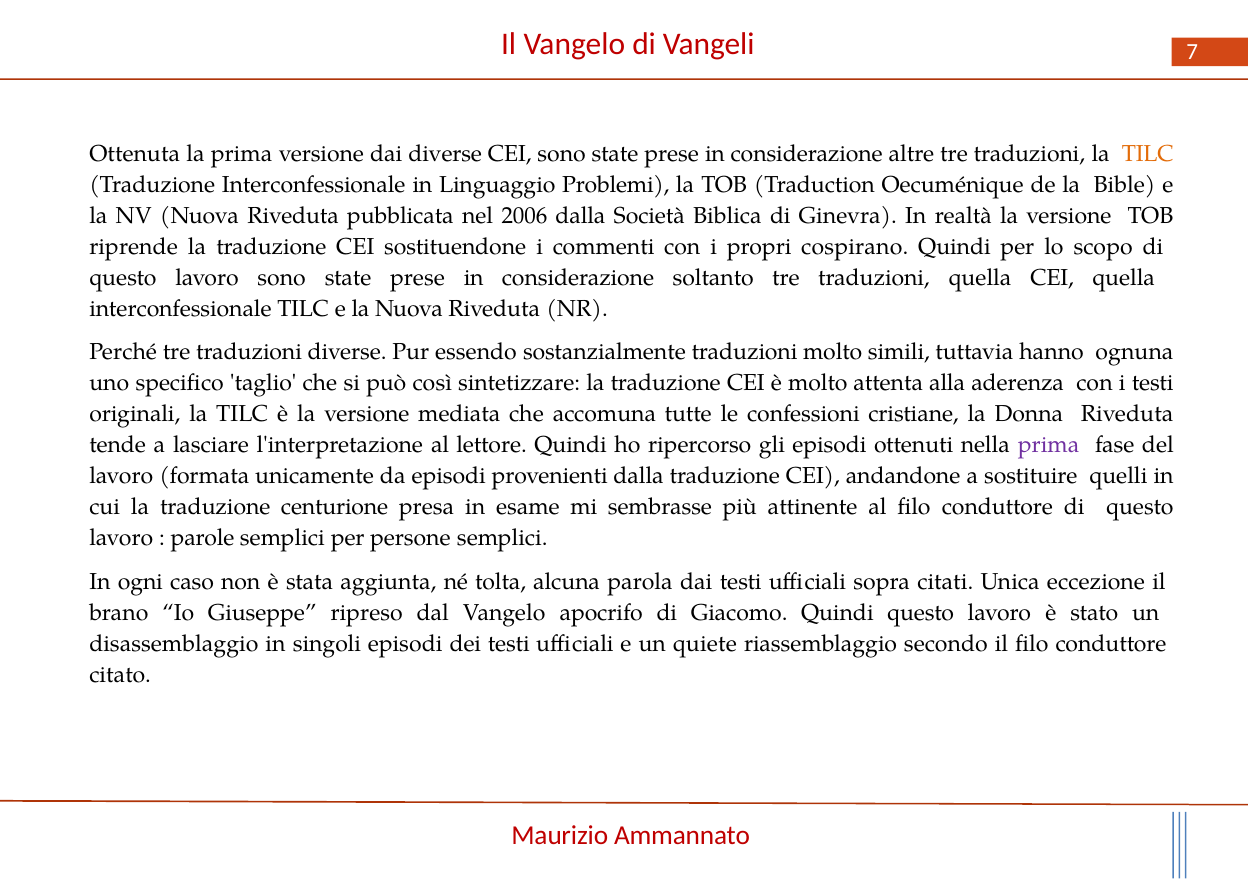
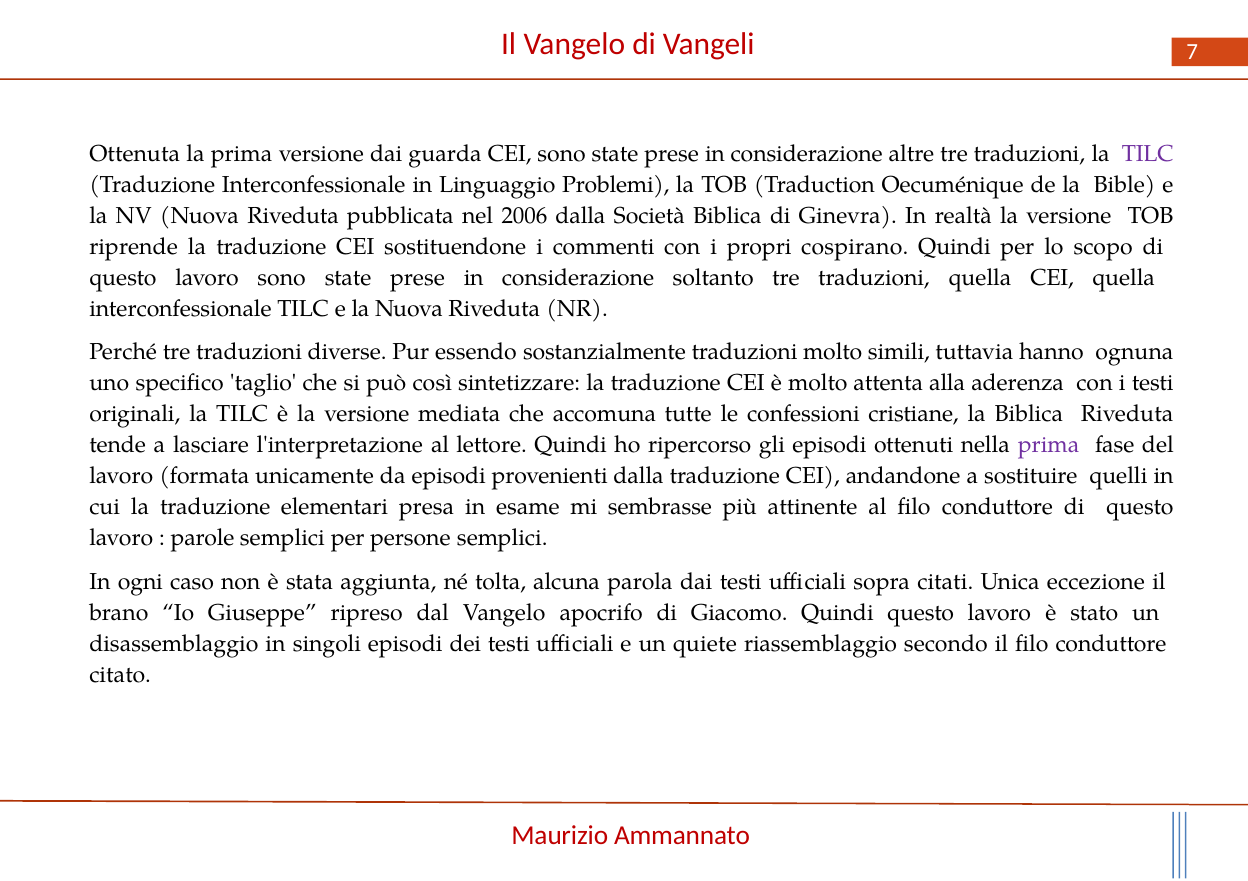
dai diverse: diverse -> guarda
TILC at (1148, 154) colour: orange -> purple
la Donna: Donna -> Biblica
centurione: centurione -> elementari
